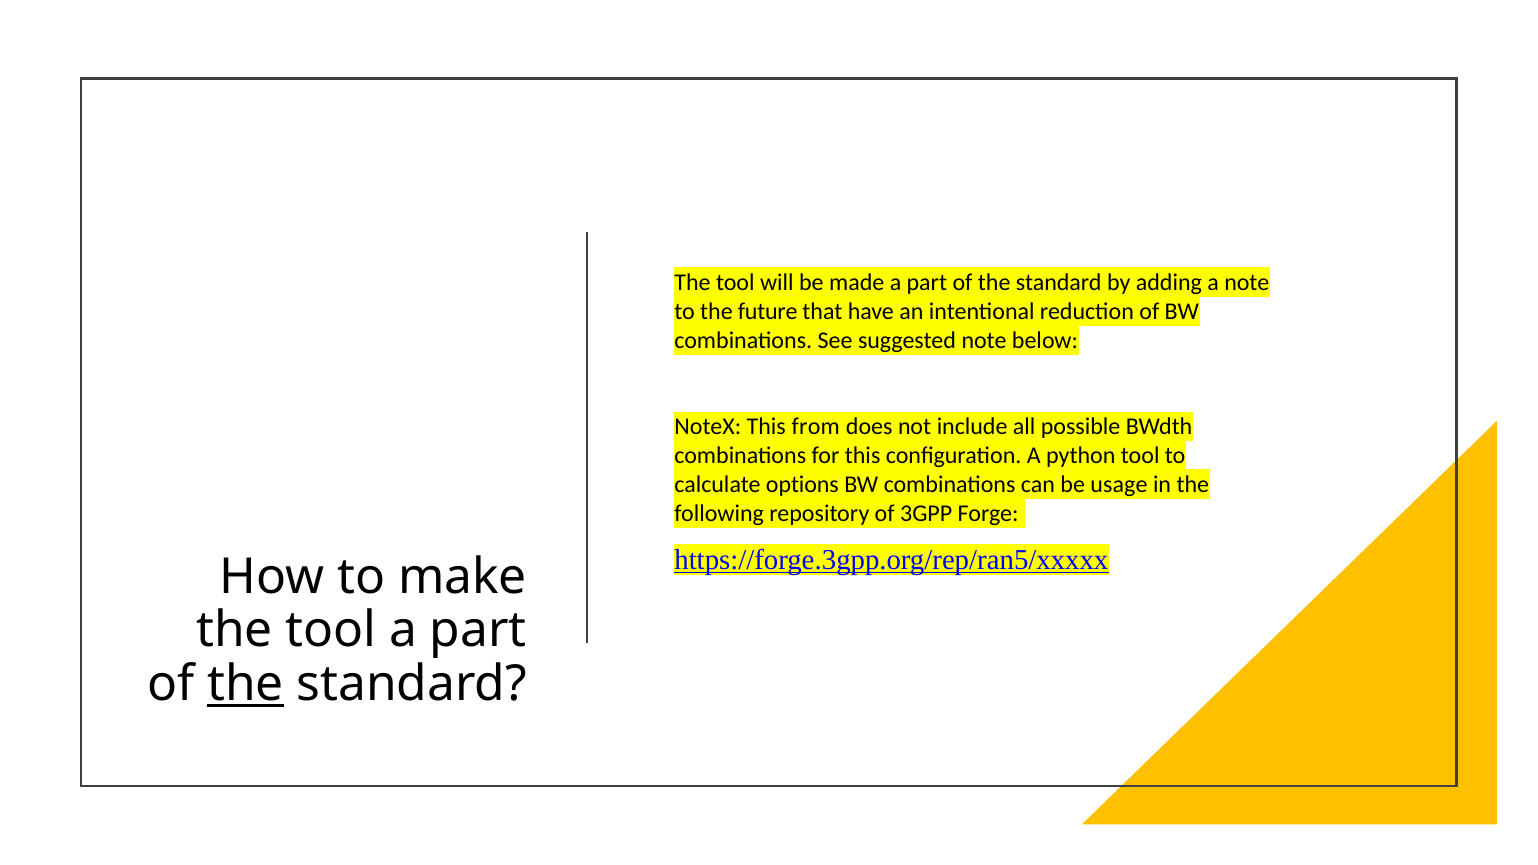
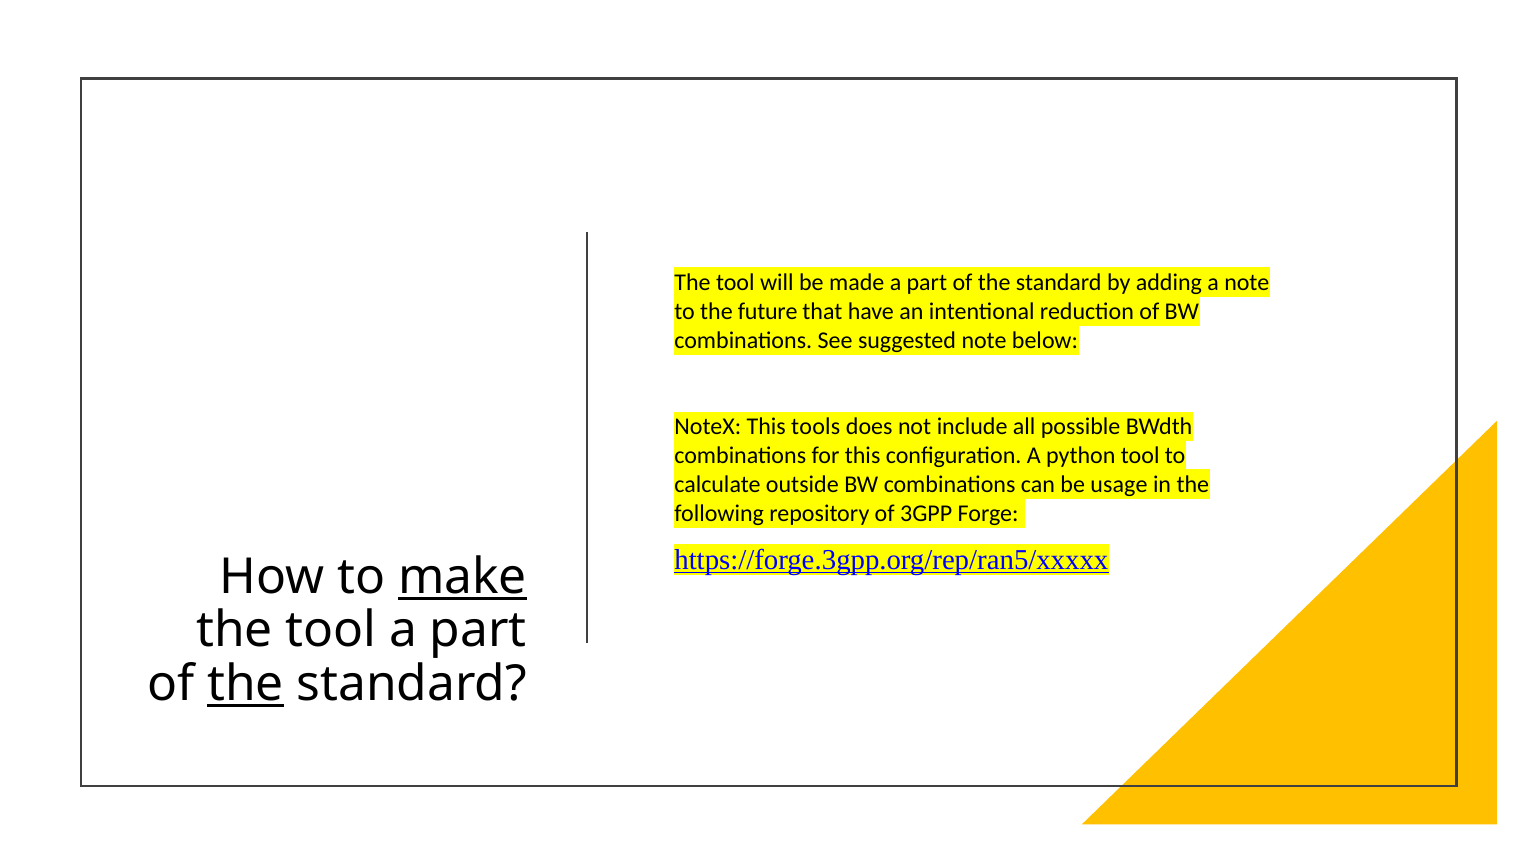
from: from -> tools
options: options -> outside
make underline: none -> present
